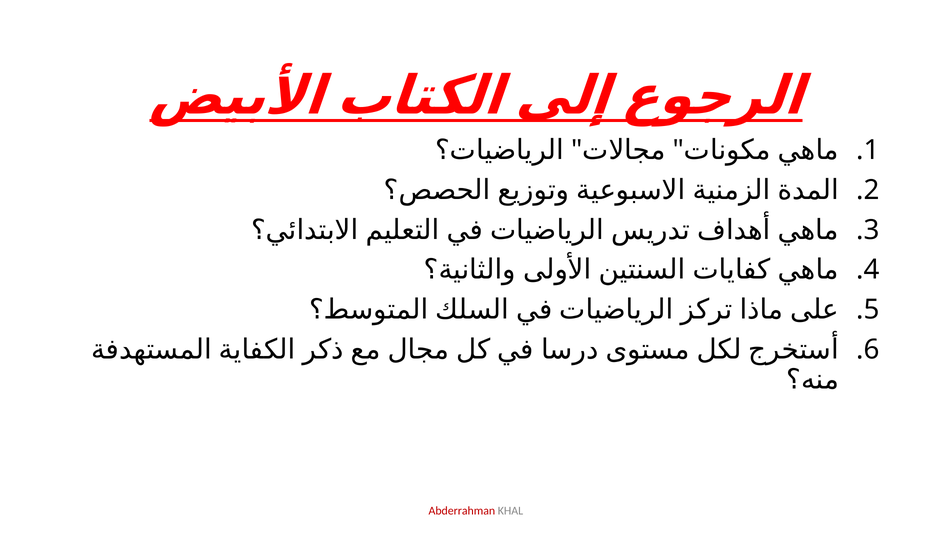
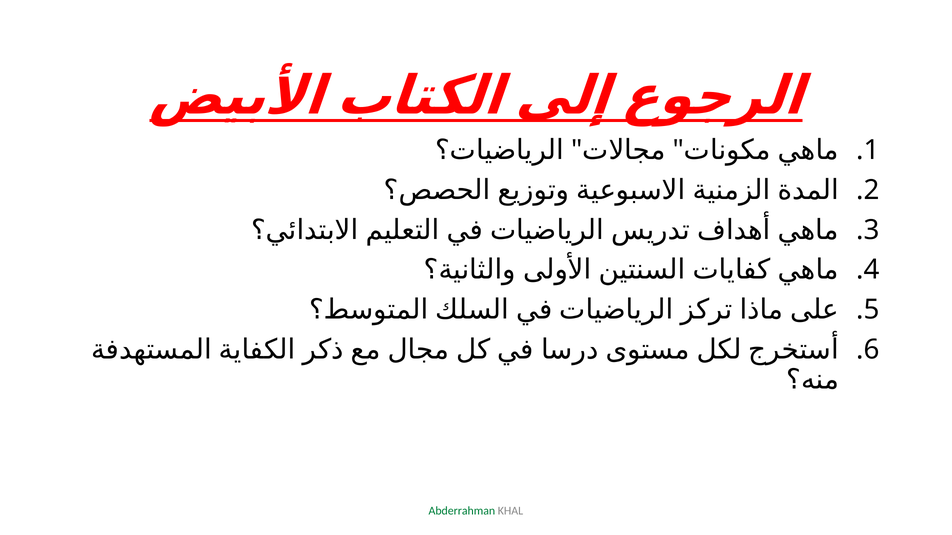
Abderrahman colour: red -> green
